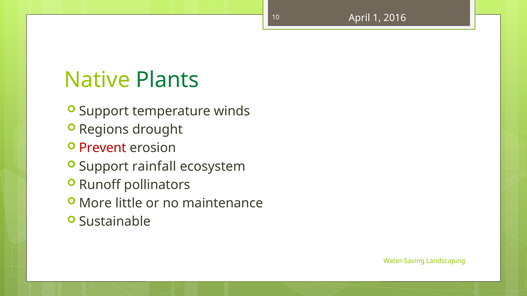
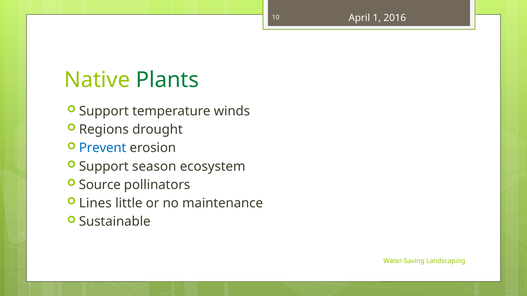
Prevent colour: red -> blue
rainfall: rainfall -> season
Runoff: Runoff -> Source
More: More -> Lines
